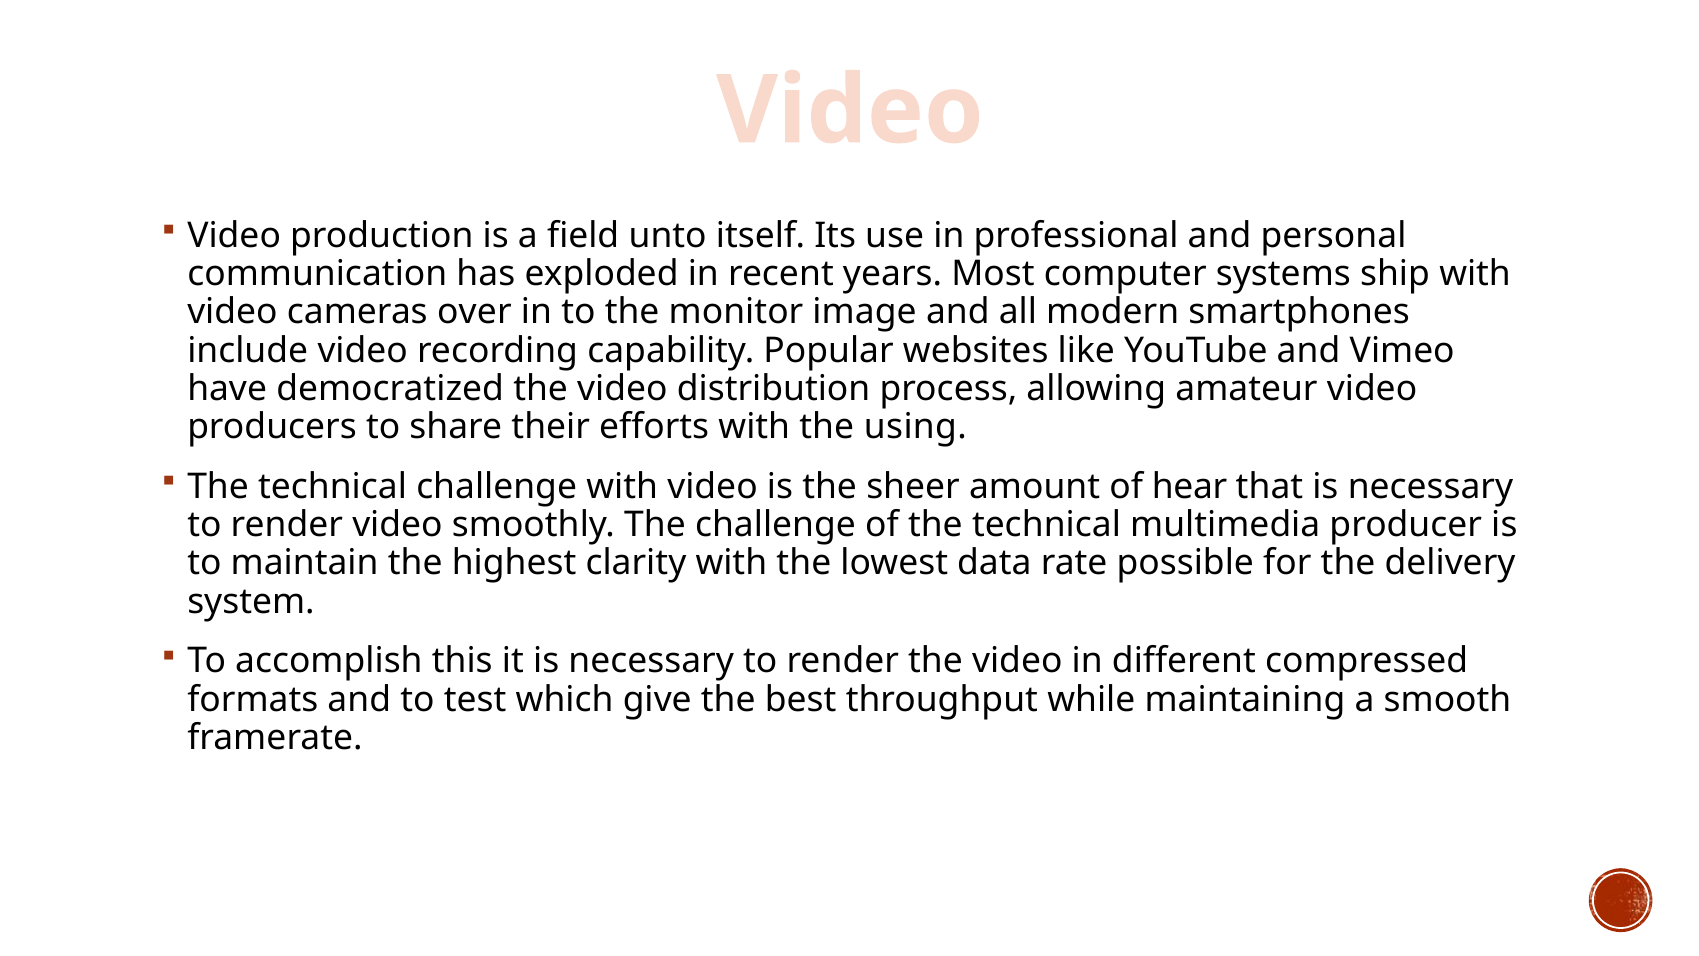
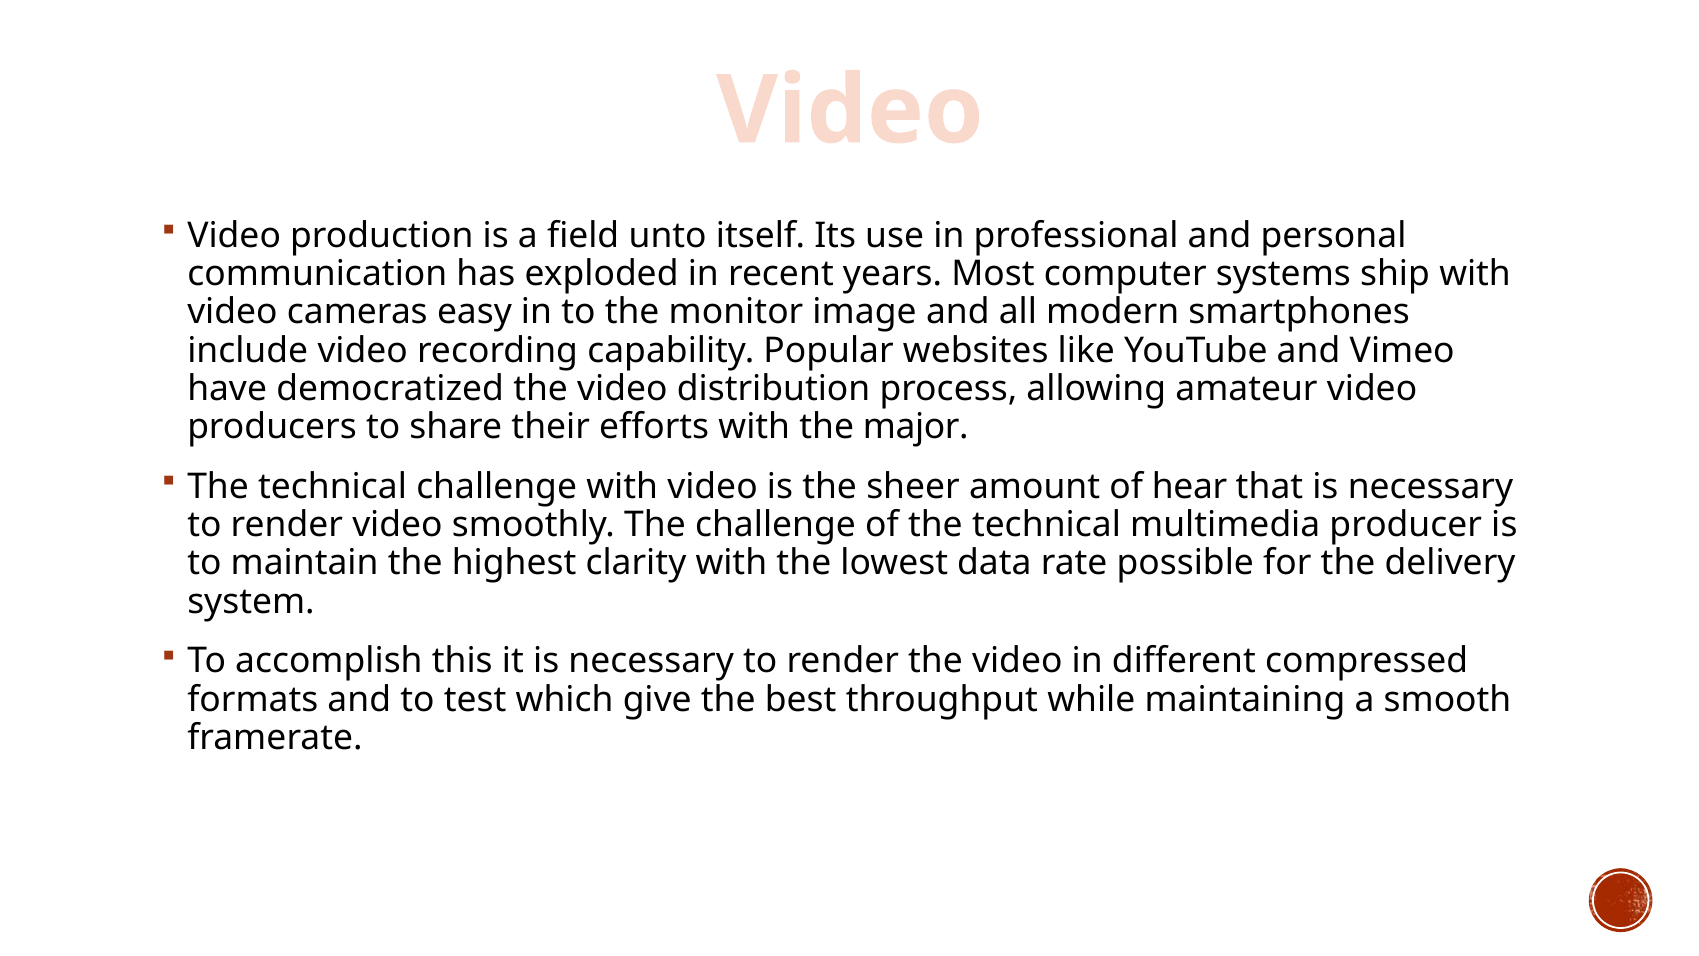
over: over -> easy
using: using -> major
